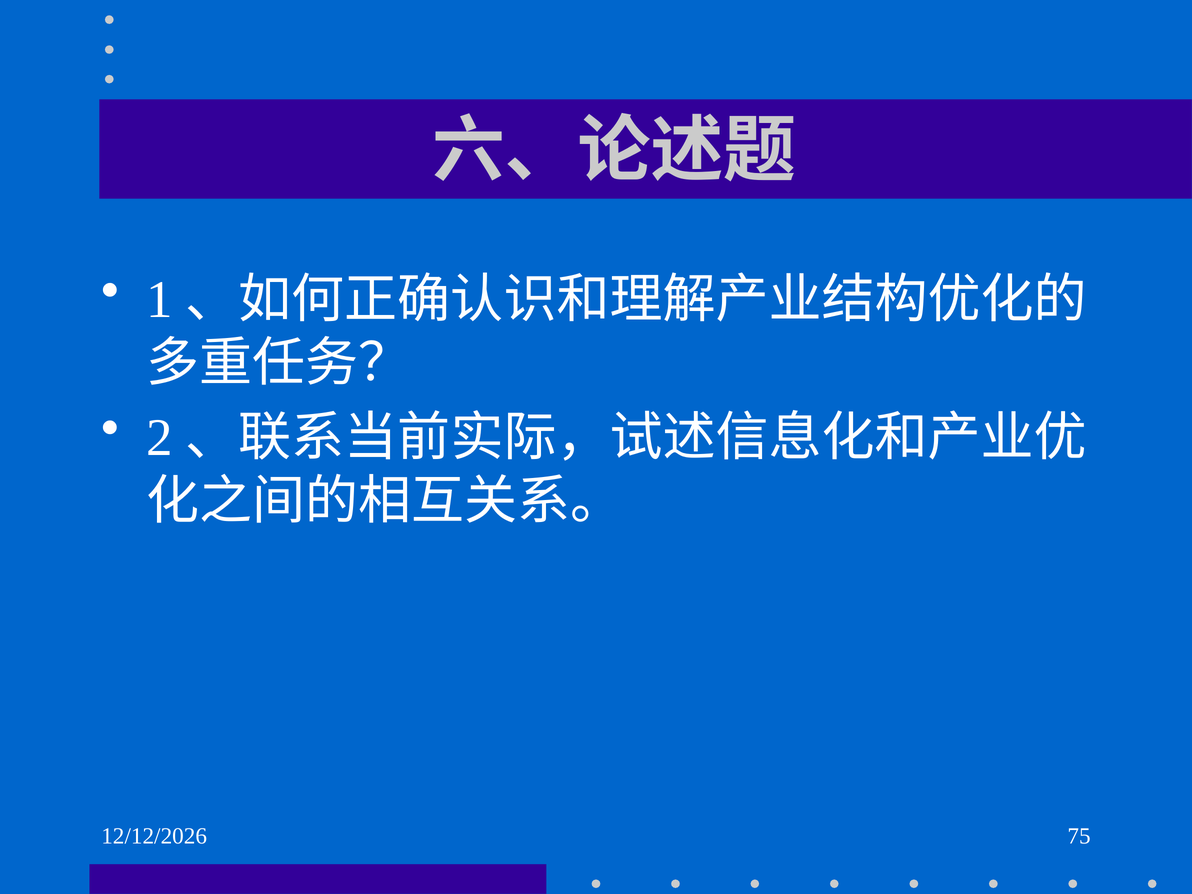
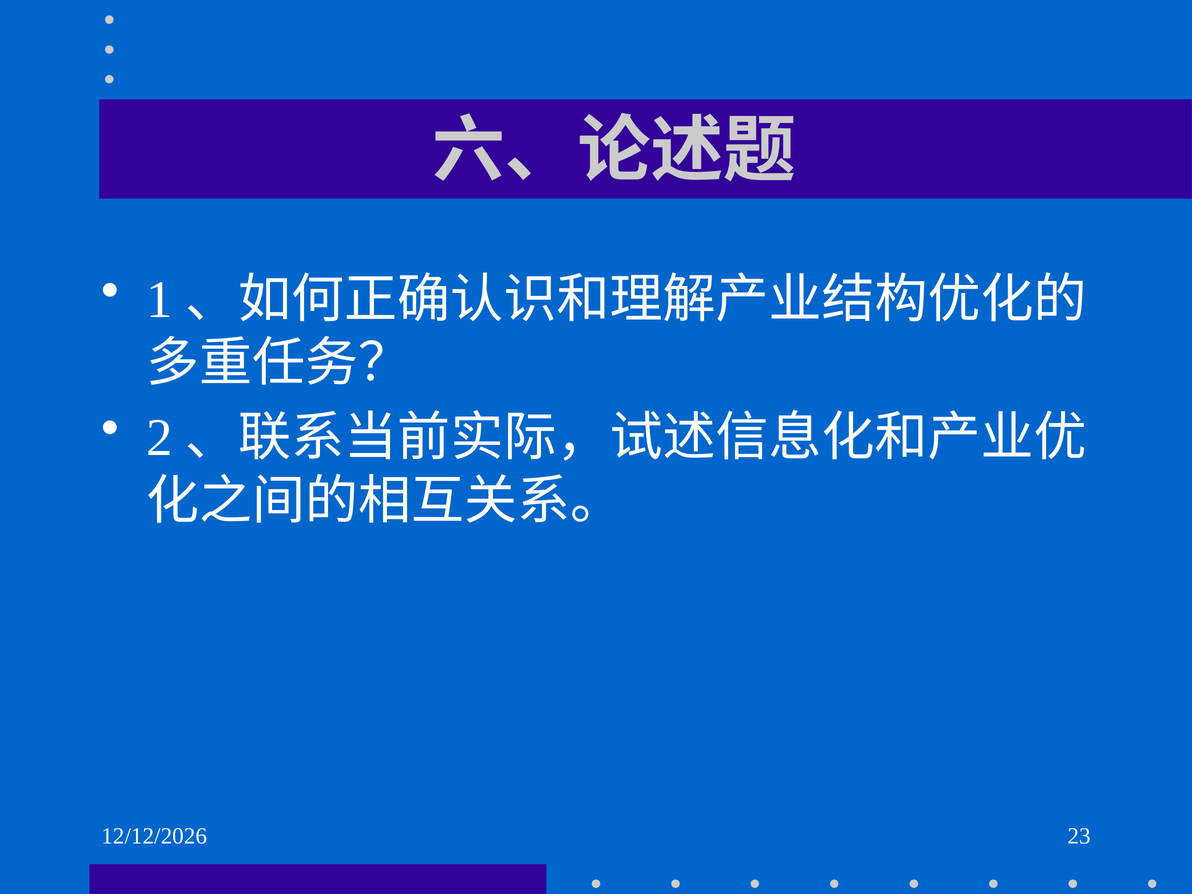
75: 75 -> 23
